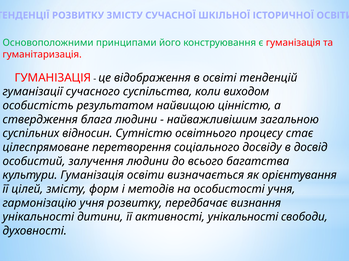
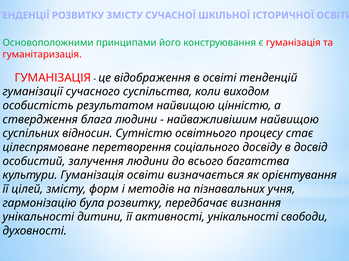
найважливішим загальною: загальною -> найвищою
особистості: особистості -> пізнавальних
гармонізацію учня: учня -> була
